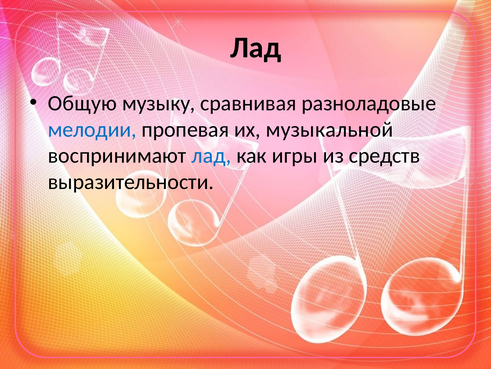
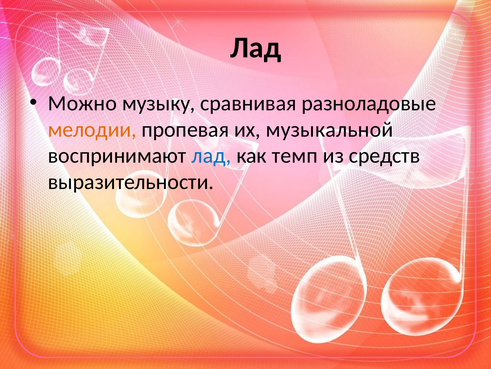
Общую: Общую -> Можно
мелодии colour: blue -> orange
игры: игры -> темп
